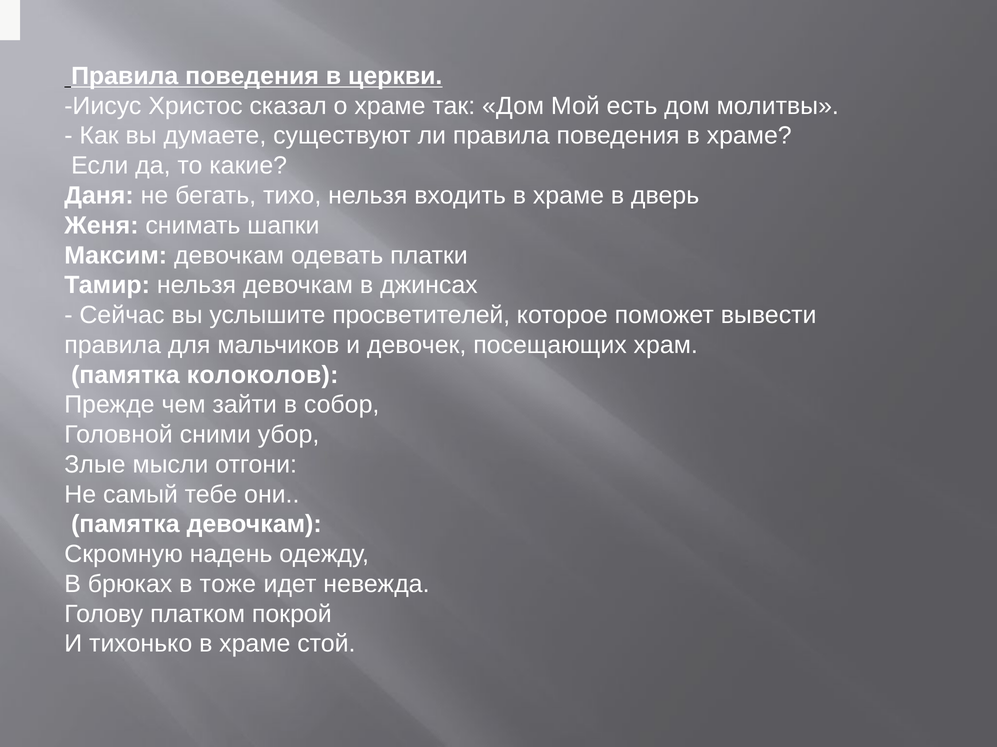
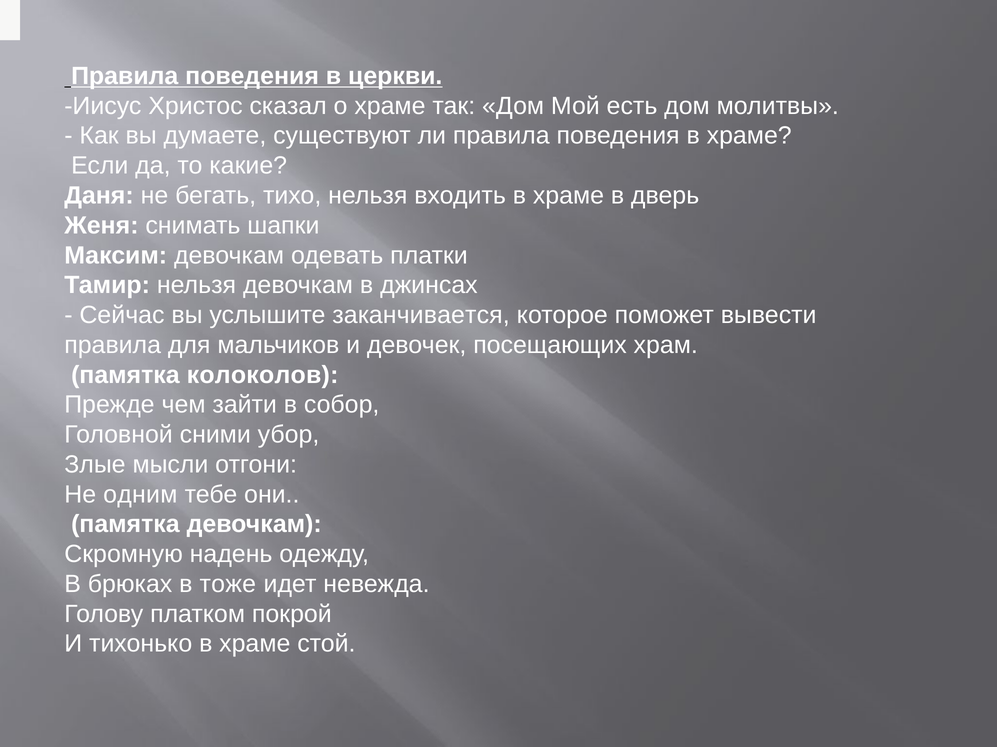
просветителей: просветителей -> заканчивается
самый: самый -> одним
